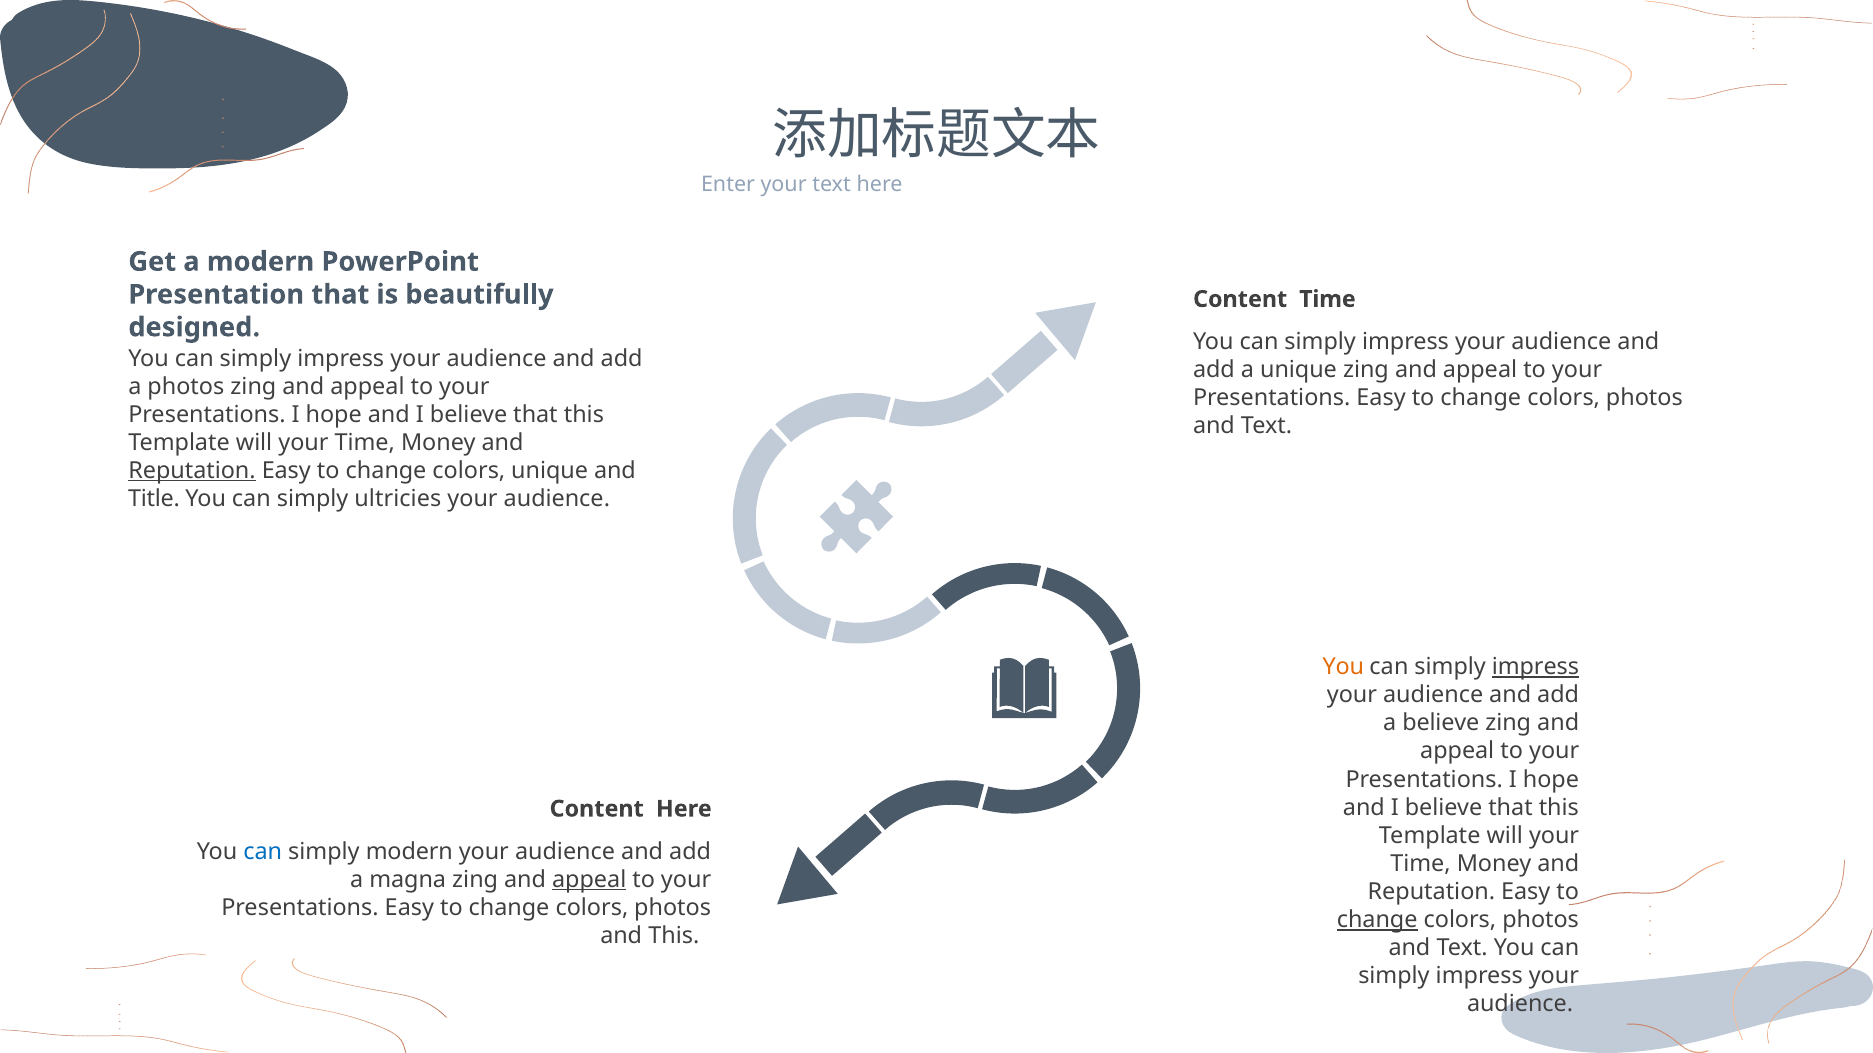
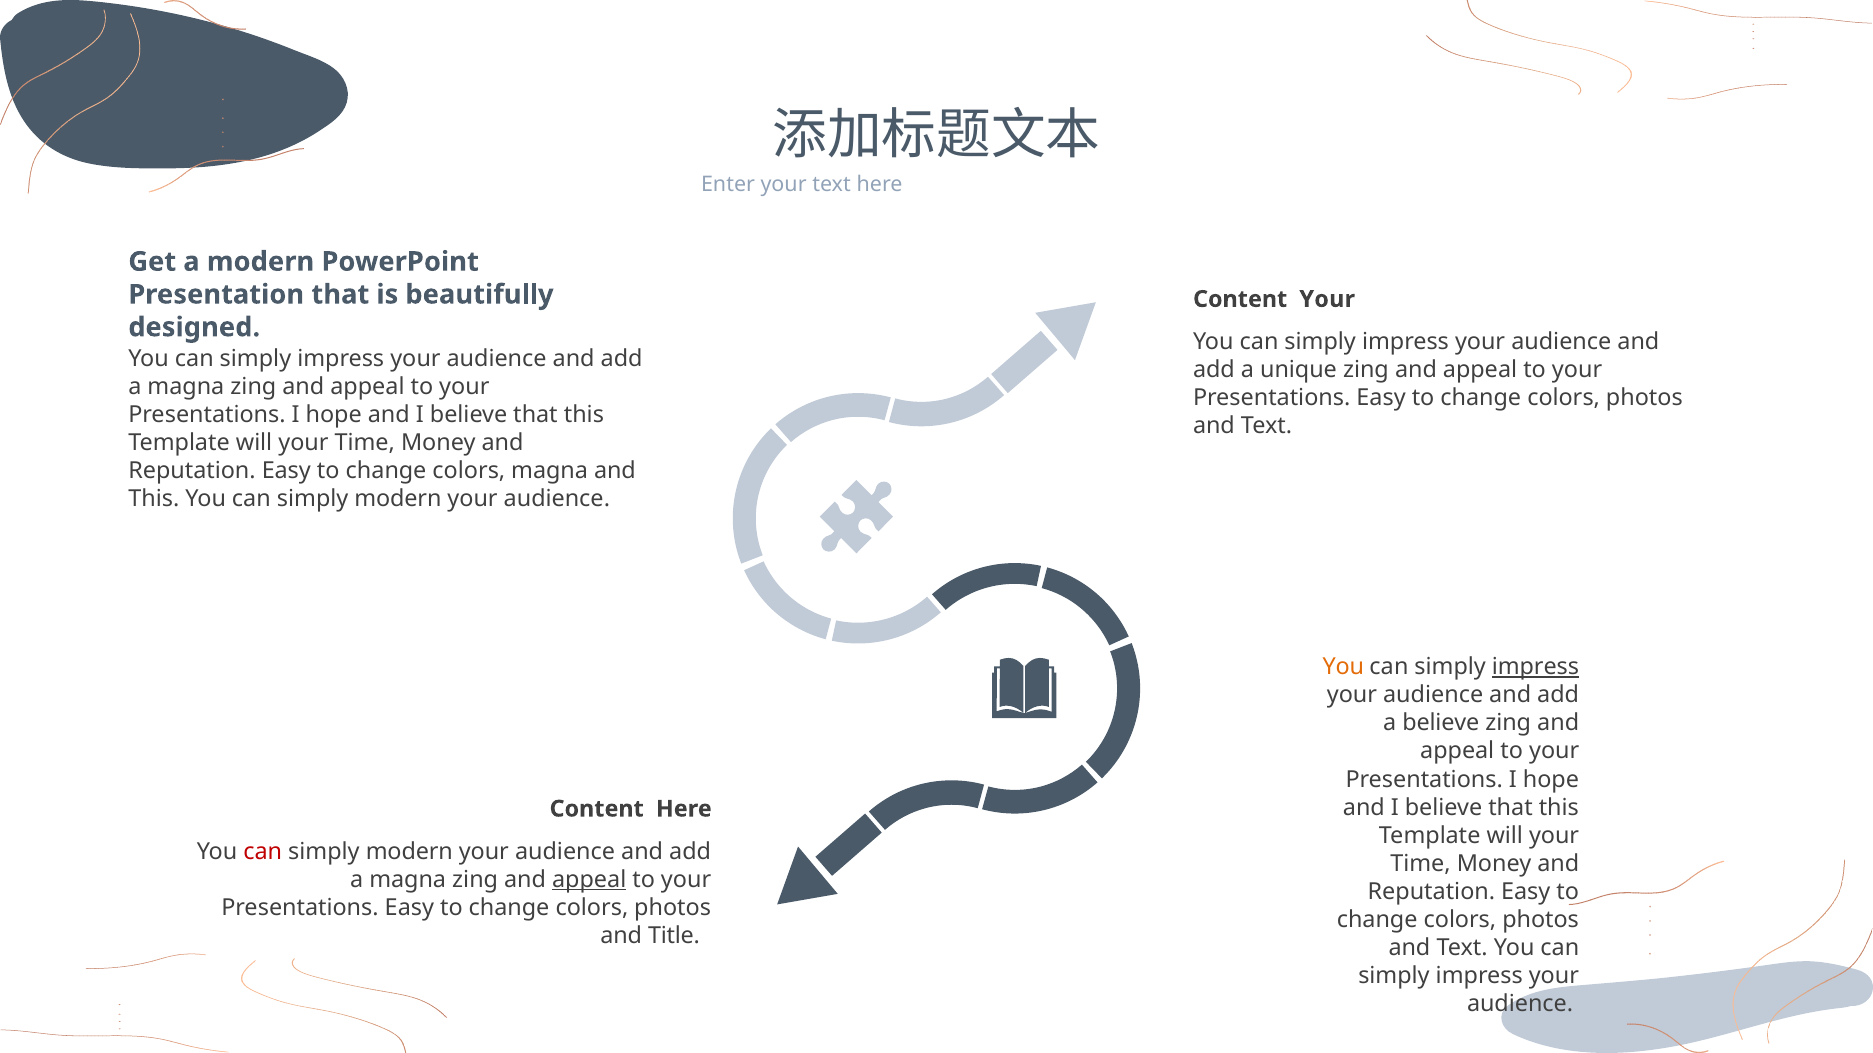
Content Time: Time -> Your
photos at (186, 387): photos -> magna
Reputation at (192, 471) underline: present -> none
colors unique: unique -> magna
Title at (154, 499): Title -> This
ultricies at (398, 499): ultricies -> modern
can at (263, 852) colour: blue -> red
change at (1377, 920) underline: present -> none
and This: This -> Title
